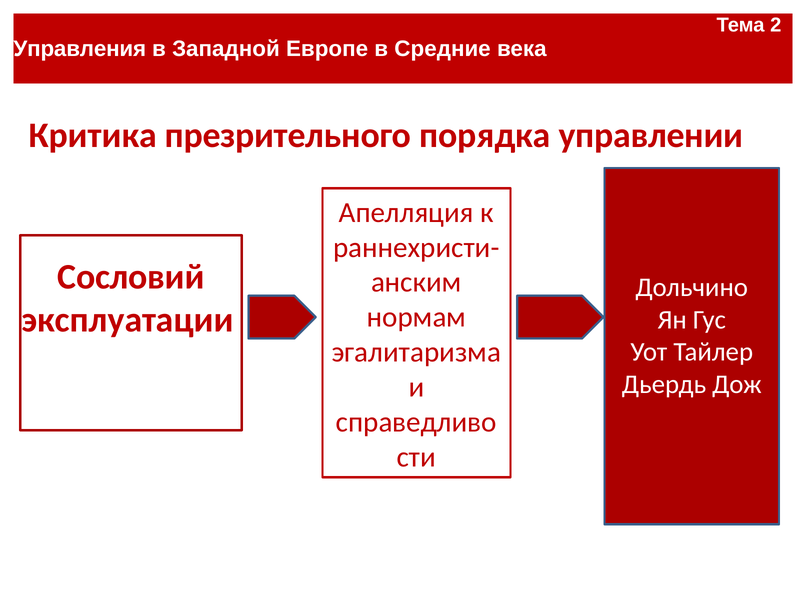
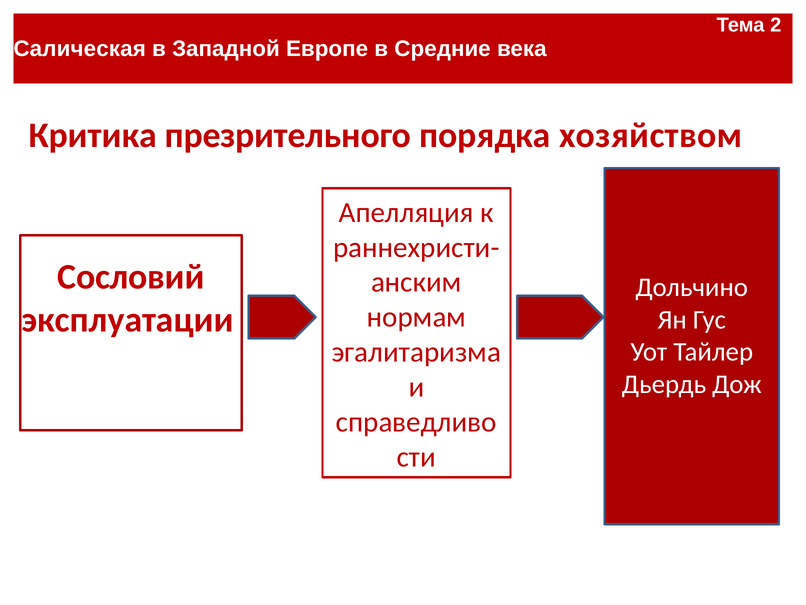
Управления: Управления -> Салическая
управлении: управлении -> хозяйством
